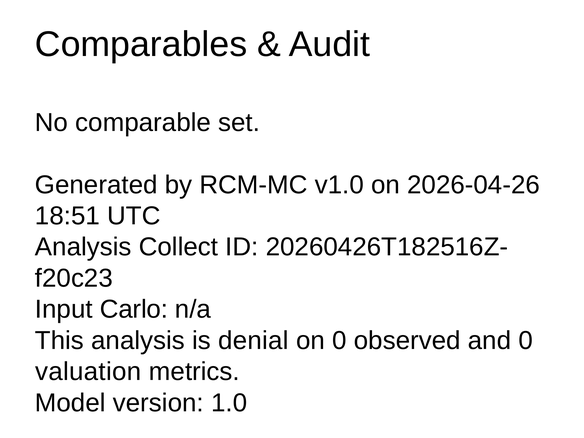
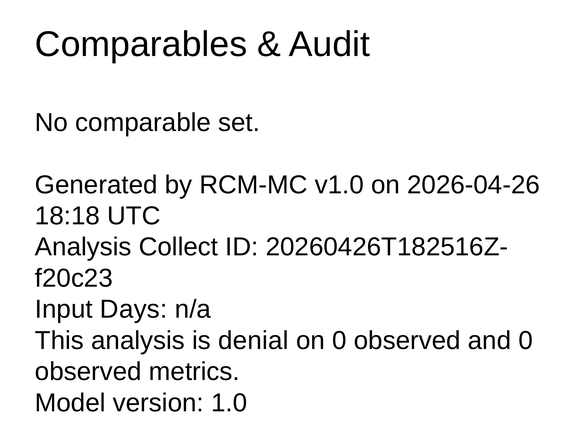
18:51: 18:51 -> 18:18
Carlo: Carlo -> Days
valuation at (88, 372): valuation -> observed
